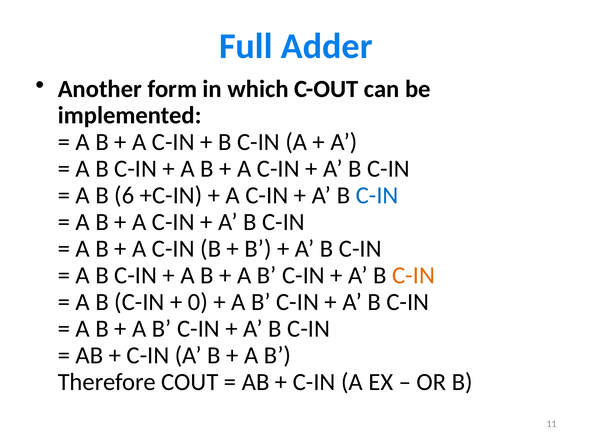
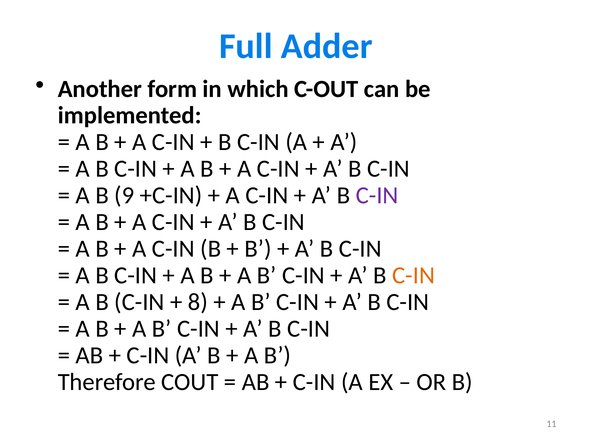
6: 6 -> 9
C-IN at (377, 195) colour: blue -> purple
0: 0 -> 8
